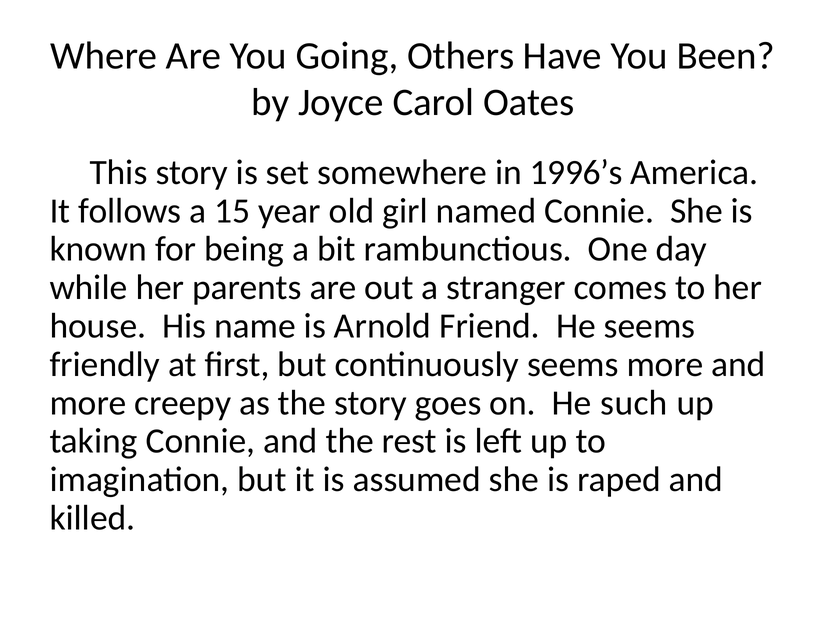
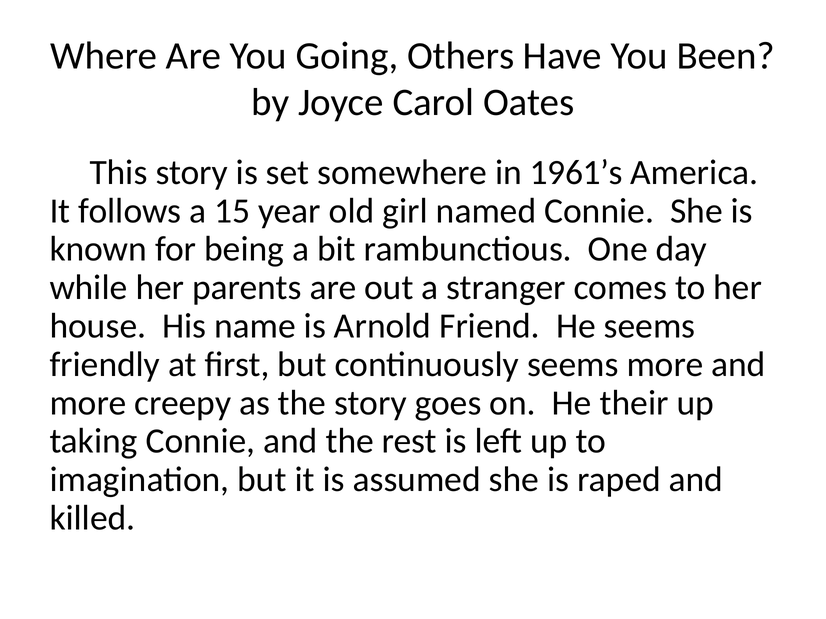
1996’s: 1996’s -> 1961’s
such: such -> their
